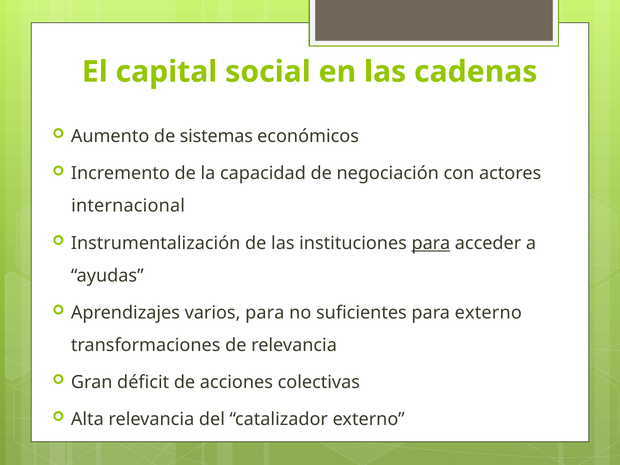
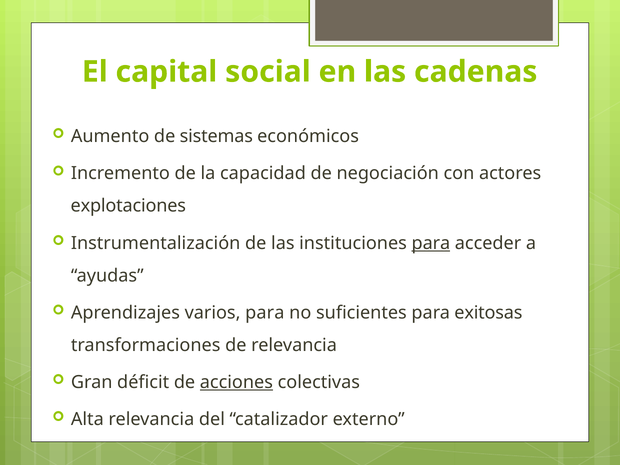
internacional: internacional -> explotaciones
para externo: externo -> exitosas
acciones underline: none -> present
